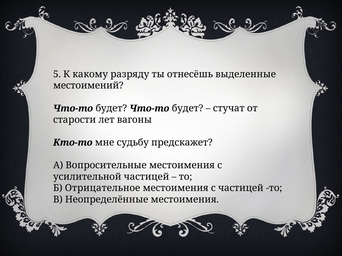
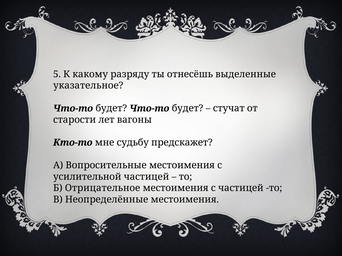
местоимений: местоимений -> указательное
